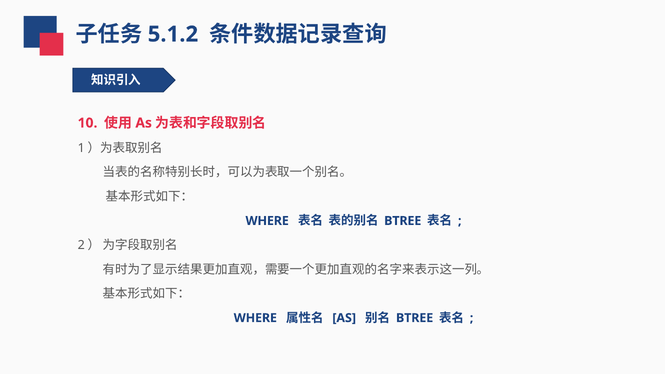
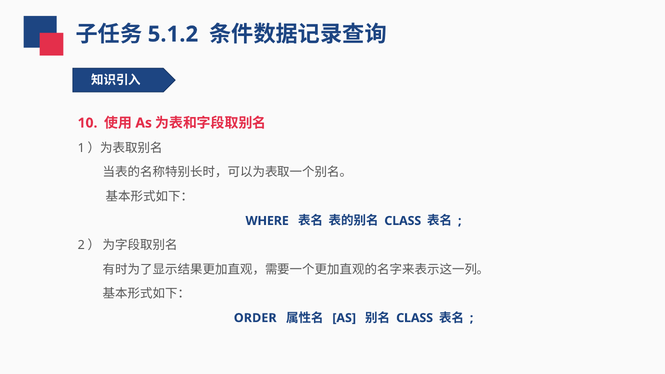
BTREE at (403, 221): BTREE -> CLASS
WHERE at (255, 318): WHERE -> ORDER
BTREE at (415, 318): BTREE -> CLASS
